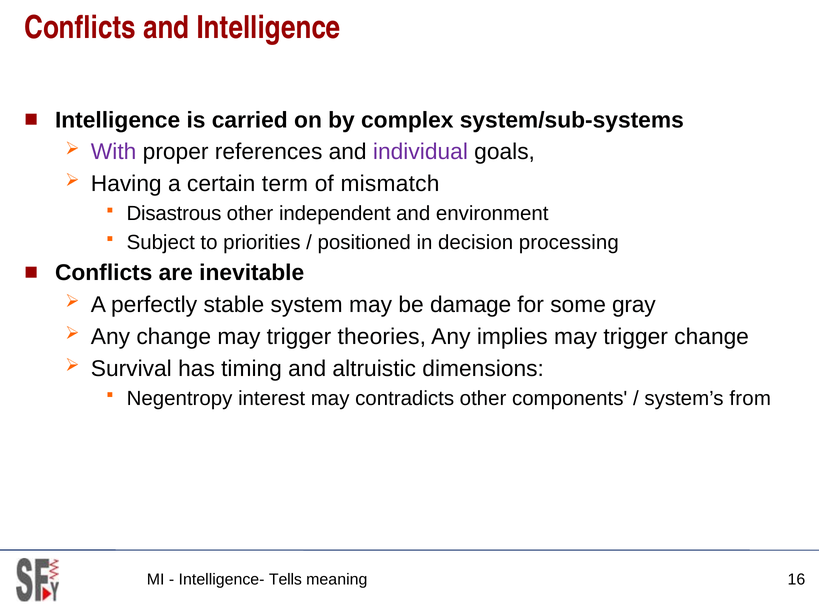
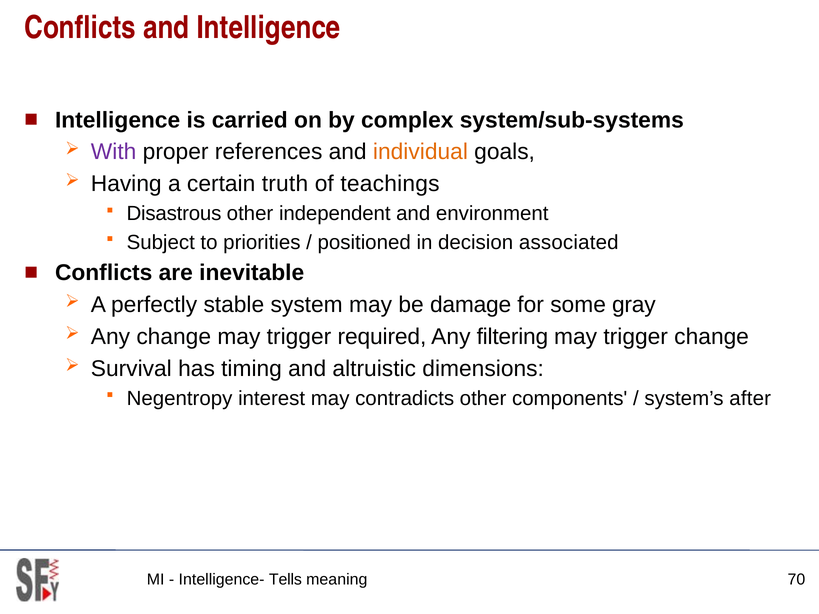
individual colour: purple -> orange
term: term -> truth
mismatch: mismatch -> teachings
processing: processing -> associated
theories: theories -> required
implies: implies -> filtering
from: from -> after
16: 16 -> 70
